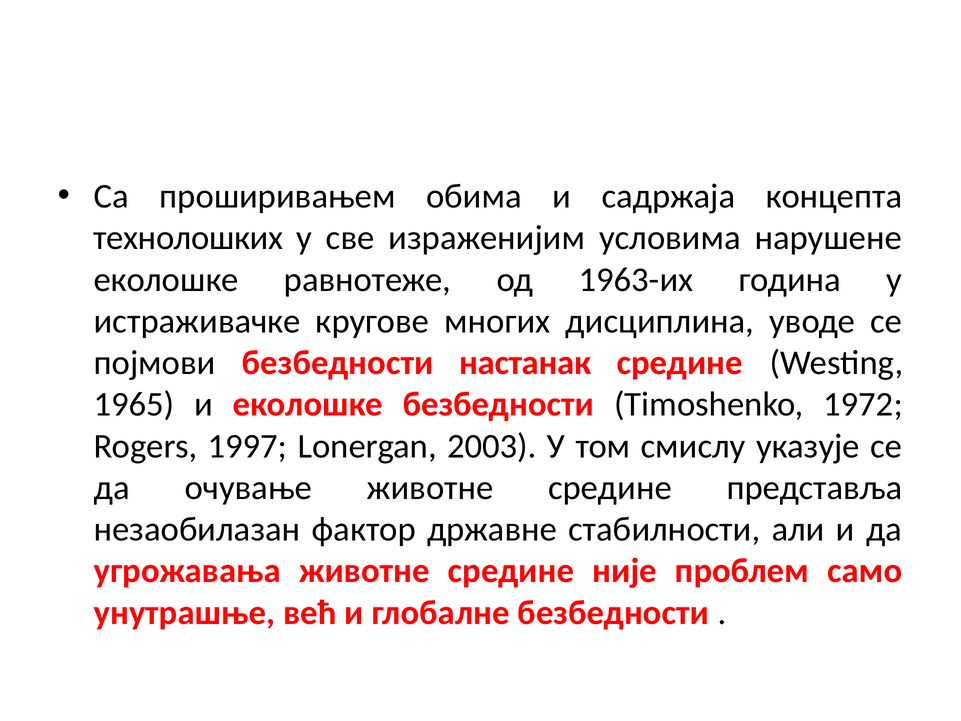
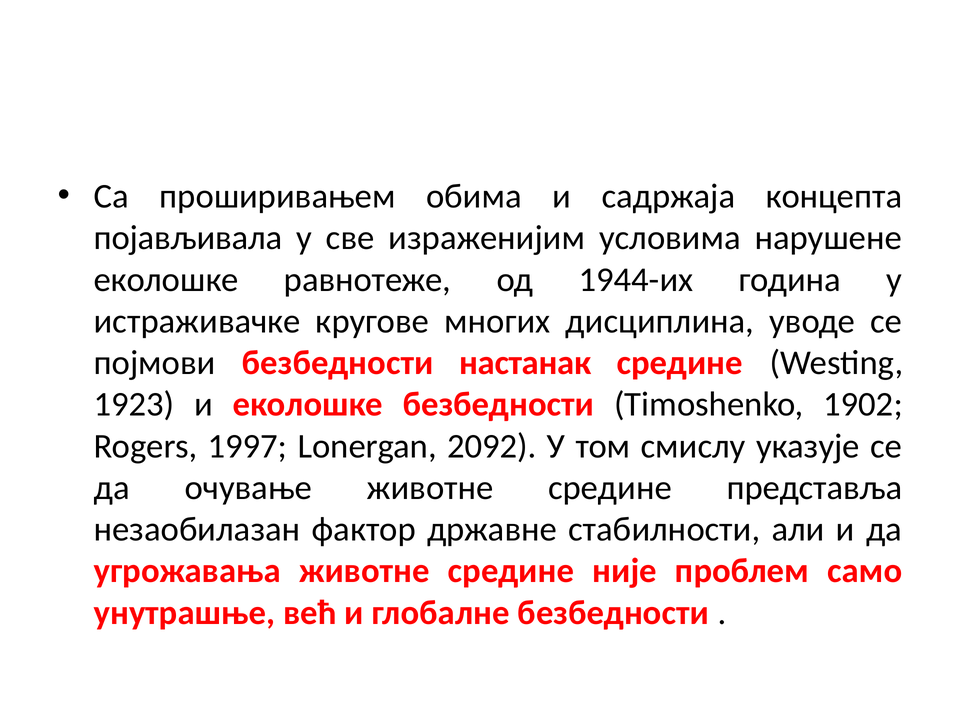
технолошких: технолошких -> појављивала
1963-их: 1963-их -> 1944-их
1965: 1965 -> 1923
1972: 1972 -> 1902
2003: 2003 -> 2092
